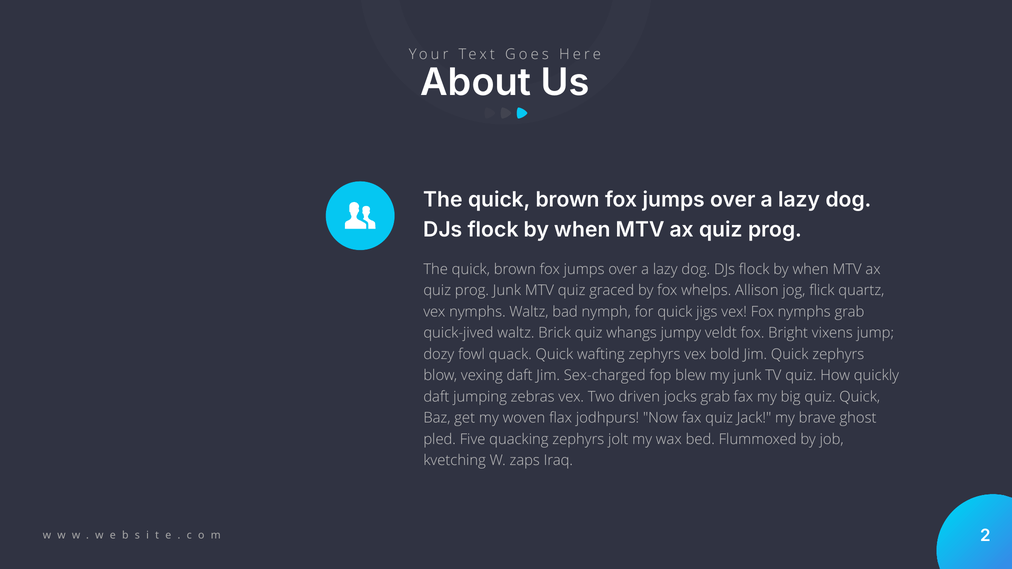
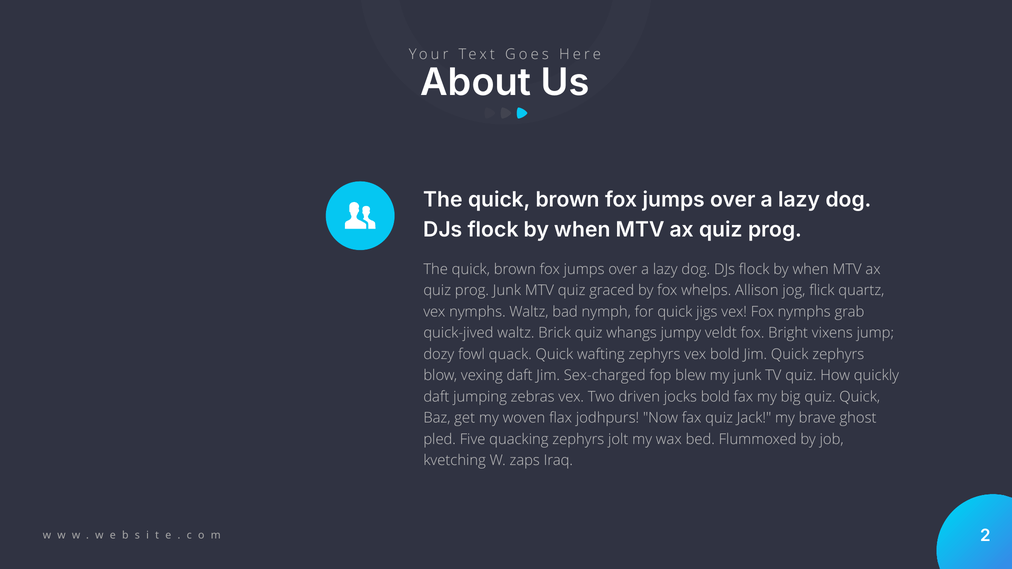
jocks grab: grab -> bold
